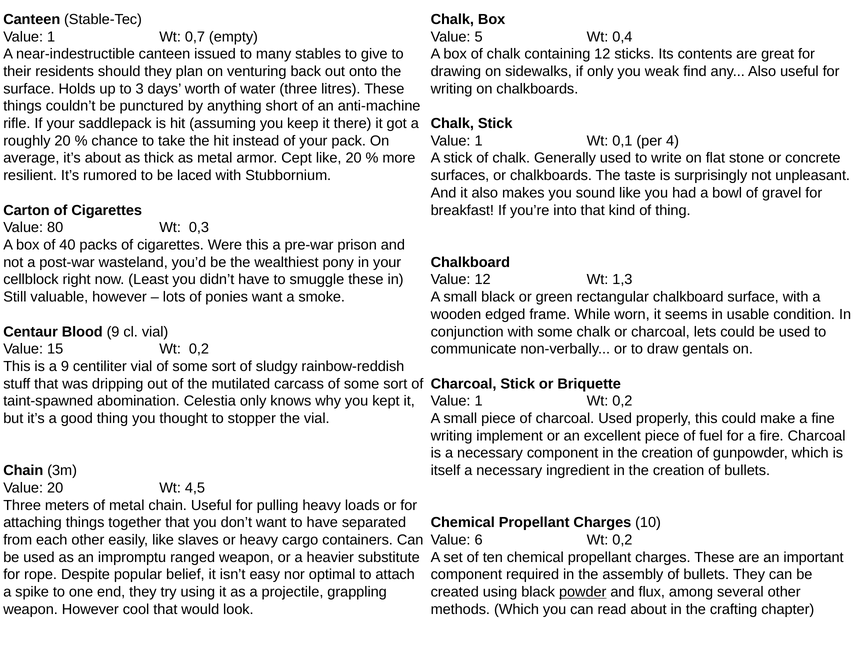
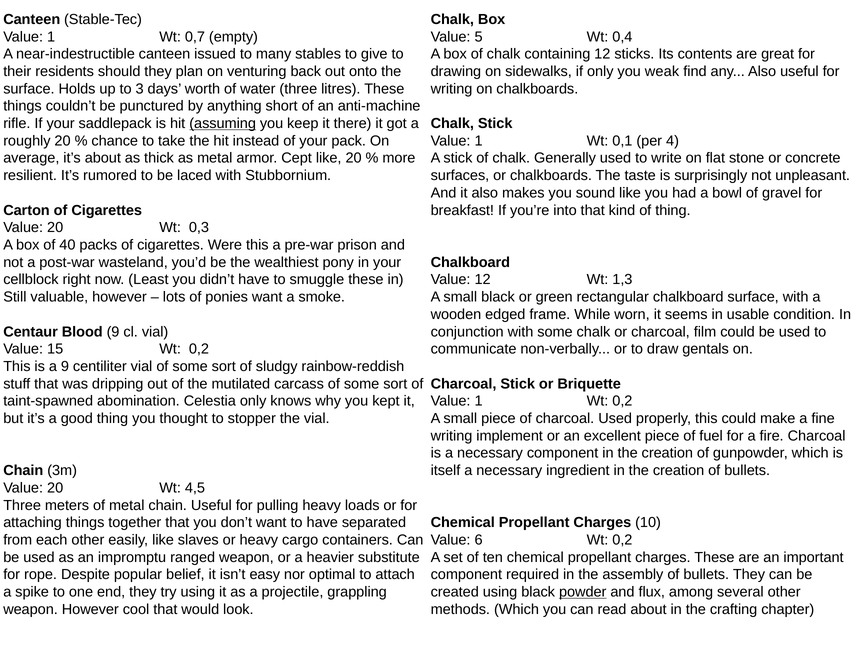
assuming underline: none -> present
80 at (55, 228): 80 -> 20
lets: lets -> film
